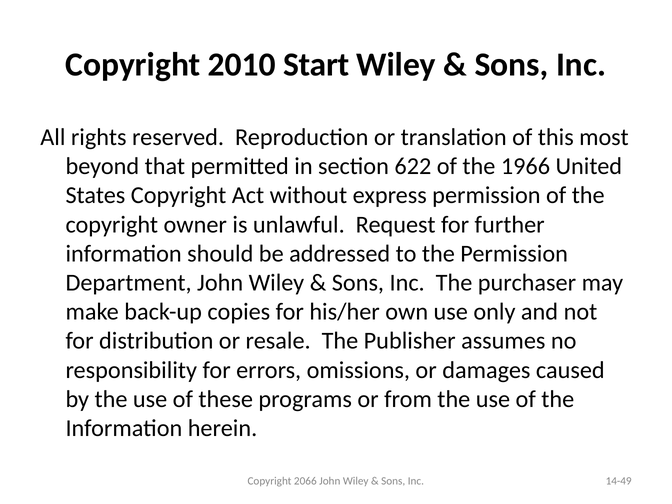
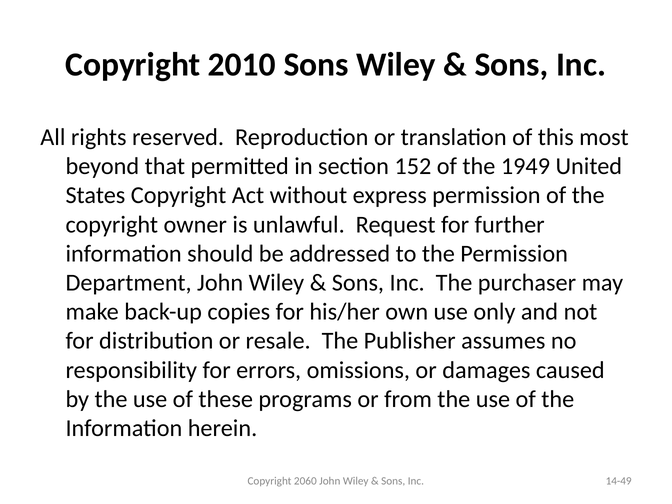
2010 Start: Start -> Sons
622: 622 -> 152
1966: 1966 -> 1949
2066: 2066 -> 2060
